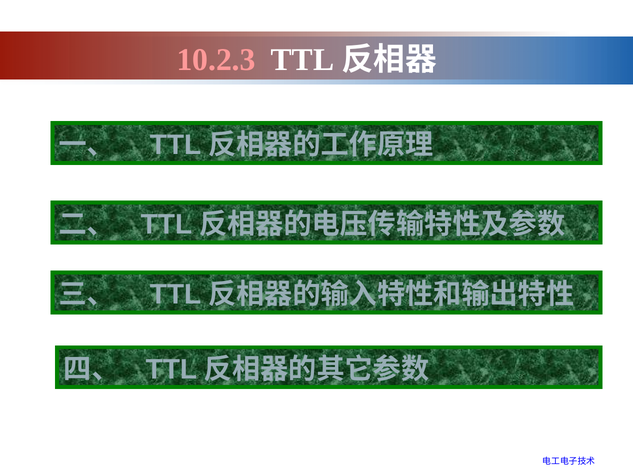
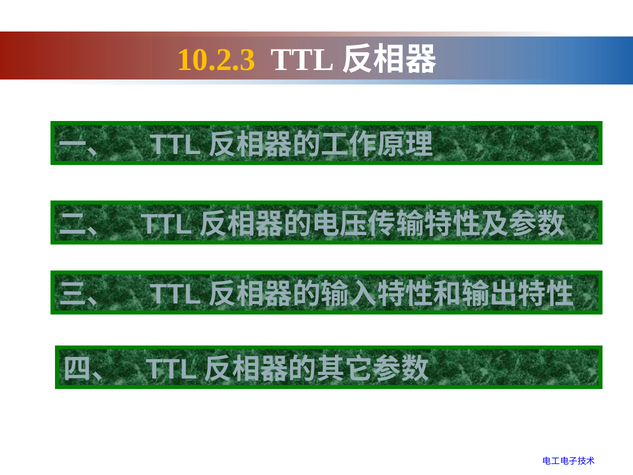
10.2.3 colour: pink -> yellow
